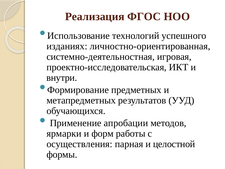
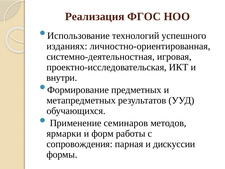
апробации: апробации -> семинаров
осуществления: осуществления -> сопровождения
целостной: целостной -> дискуссии
